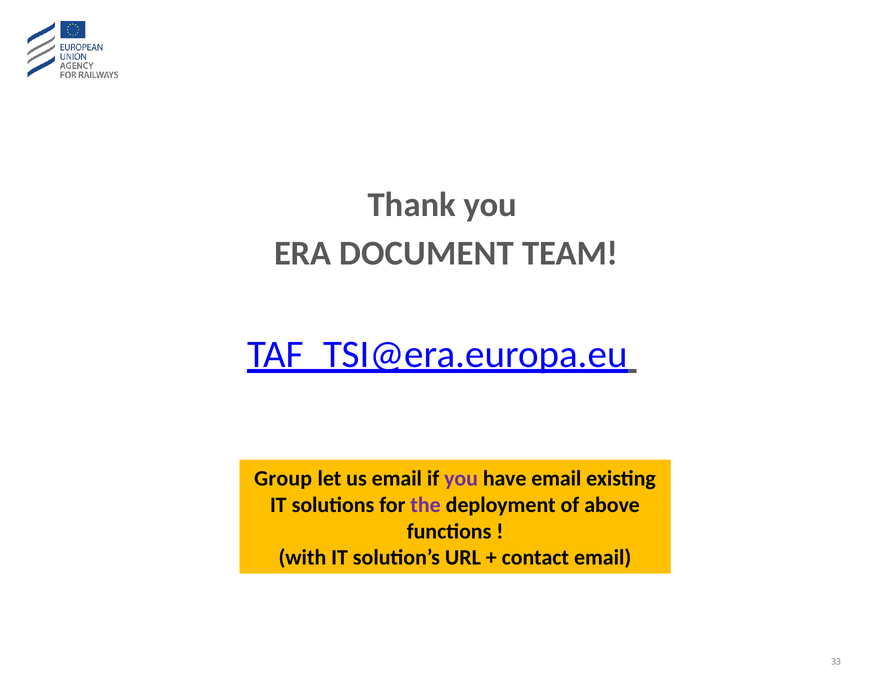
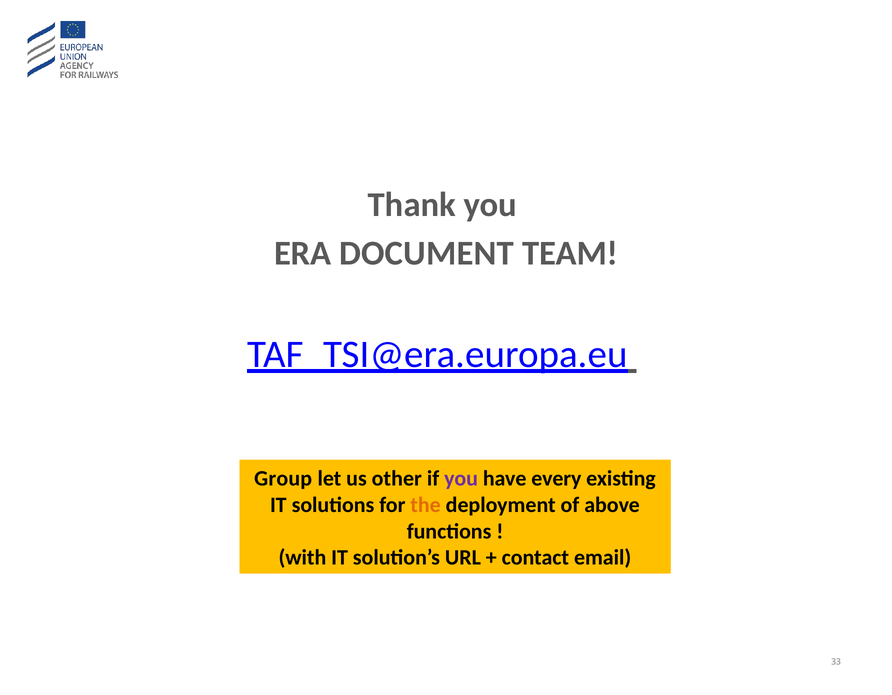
us email: email -> other
have email: email -> every
the colour: purple -> orange
